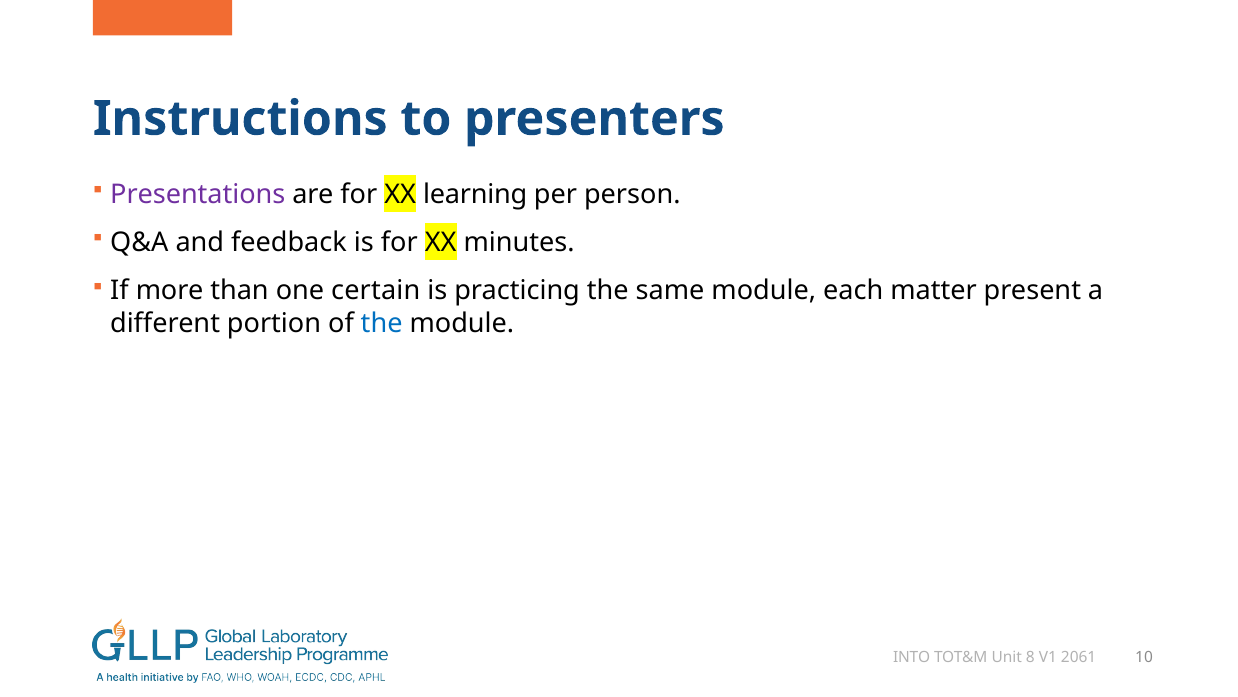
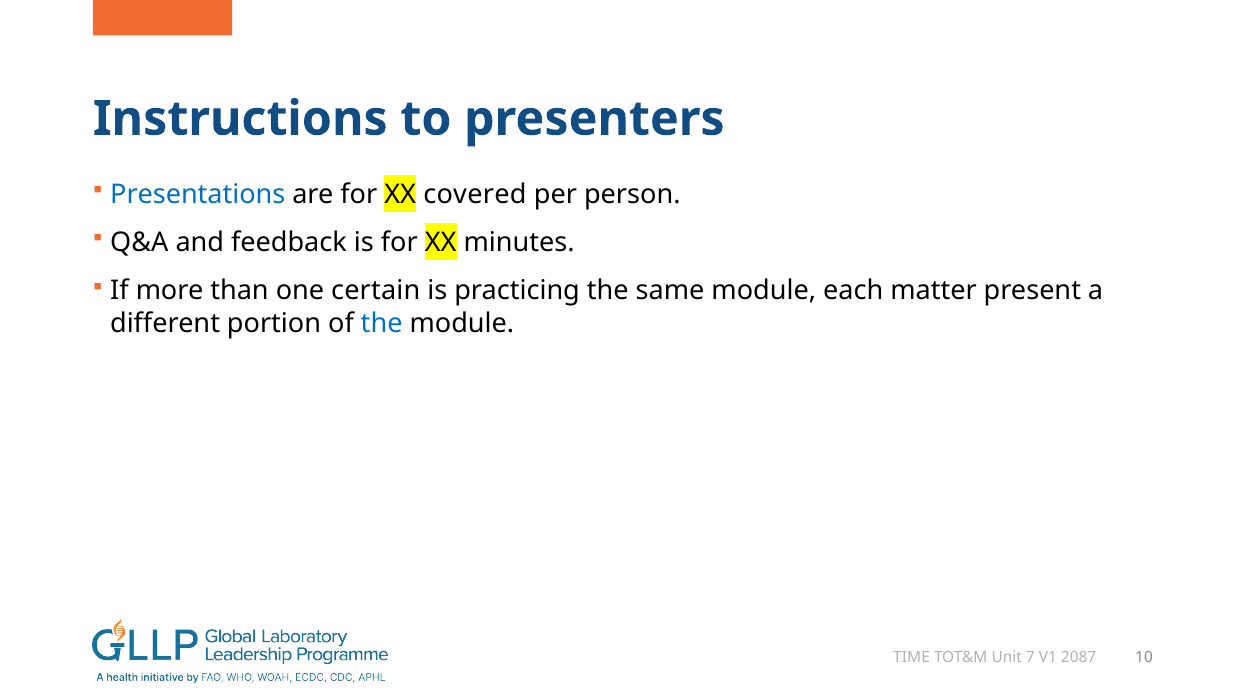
Presentations colour: purple -> blue
learning: learning -> covered
INTO: INTO -> TIME
8: 8 -> 7
2061: 2061 -> 2087
